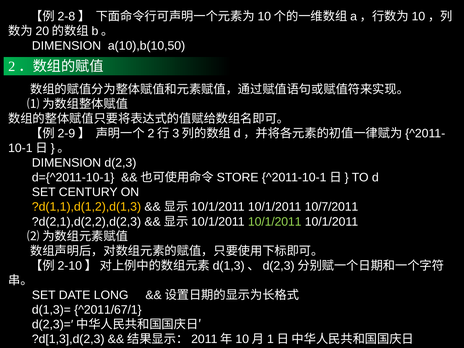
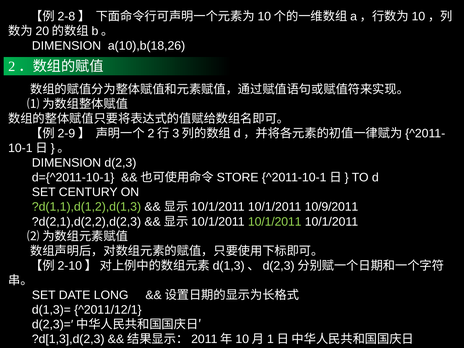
a(10),b(10,50: a(10),b(10,50 -> a(10),b(18,26
?d(1,1),d(1,2),d(1,3 colour: yellow -> light green
10/7/2011: 10/7/2011 -> 10/9/2011
^2011/67/1: ^2011/67/1 -> ^2011/12/1
